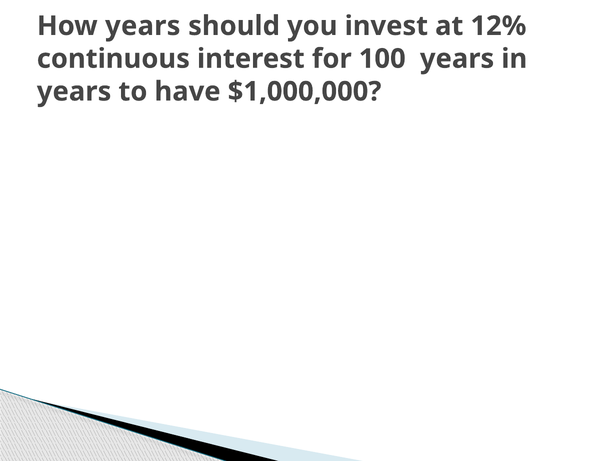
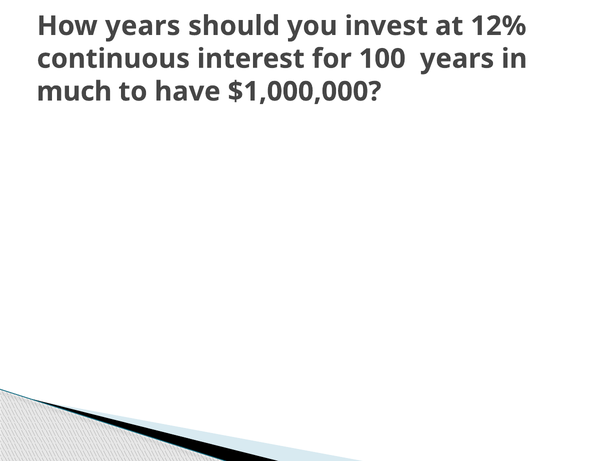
years at (74, 92): years -> much
